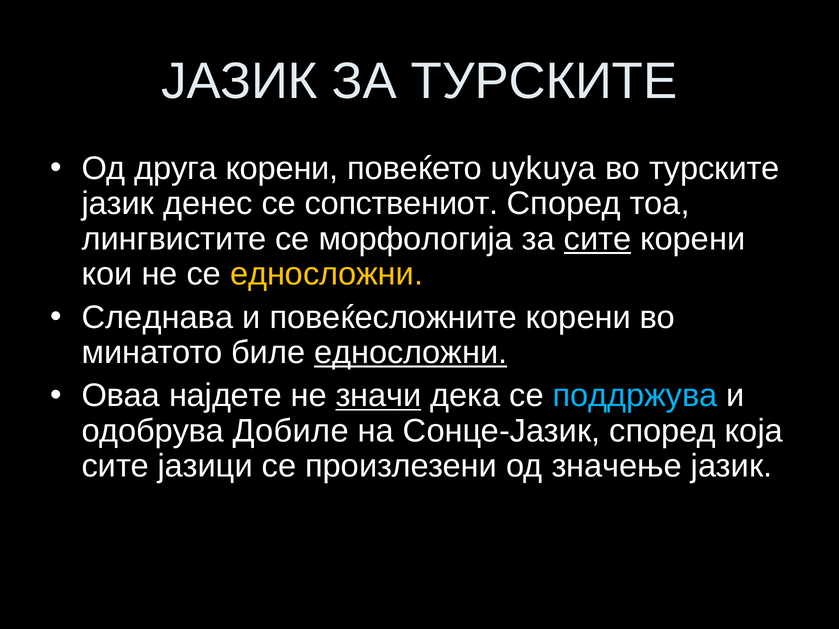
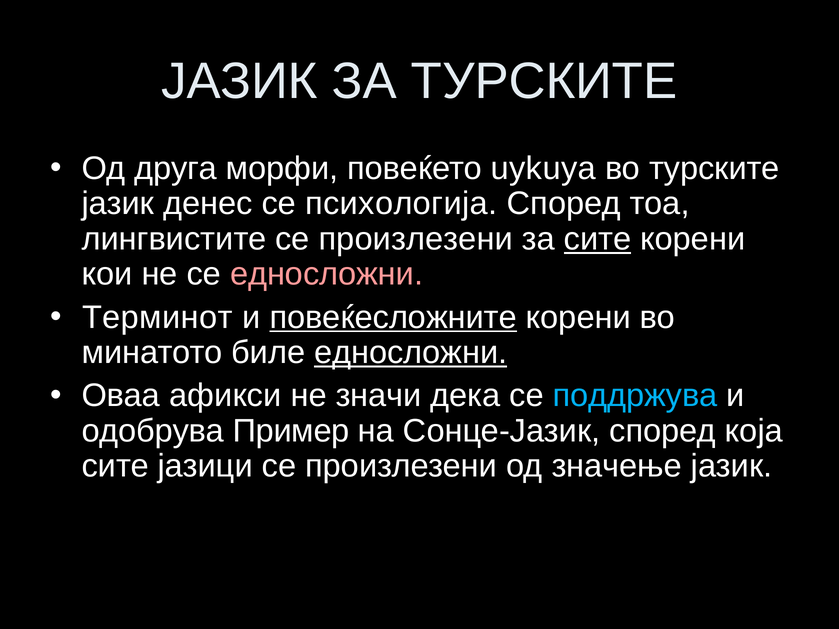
друга корени: корени -> морфи
сопствениот: сопствениот -> психологија
лингвистите се морфологија: морфологија -> произлезени
едносложни at (327, 274) colour: yellow -> pink
Следнава: Следнава -> Терминот
повеќесложните underline: none -> present
најдете: најдете -> афикси
значи underline: present -> none
Добиле: Добиле -> Пример
